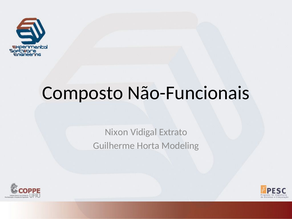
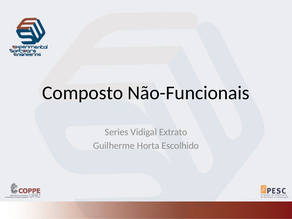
Nixon: Nixon -> Series
Modeling: Modeling -> Escolhido
